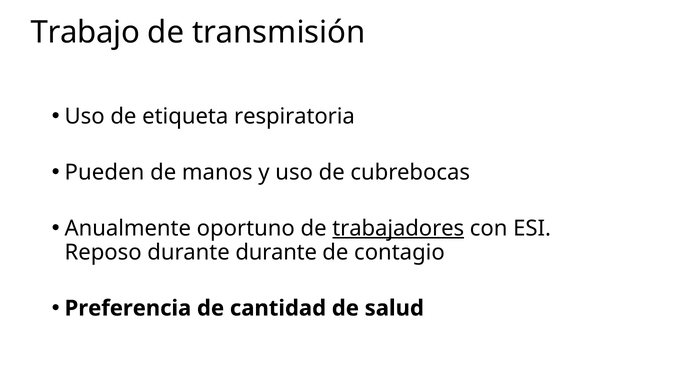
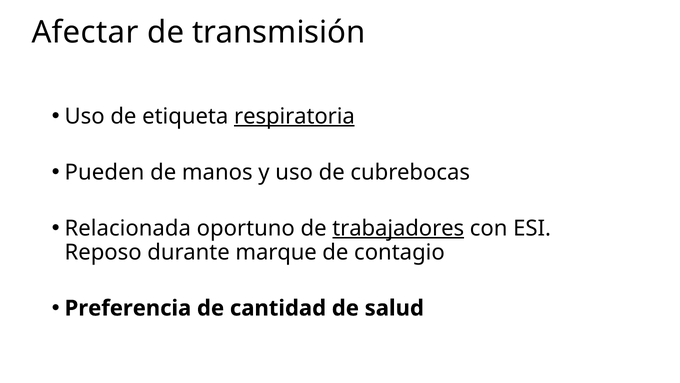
Trabajo: Trabajo -> Afectar
respiratoria underline: none -> present
Anualmente: Anualmente -> Relacionada
durante durante: durante -> marque
